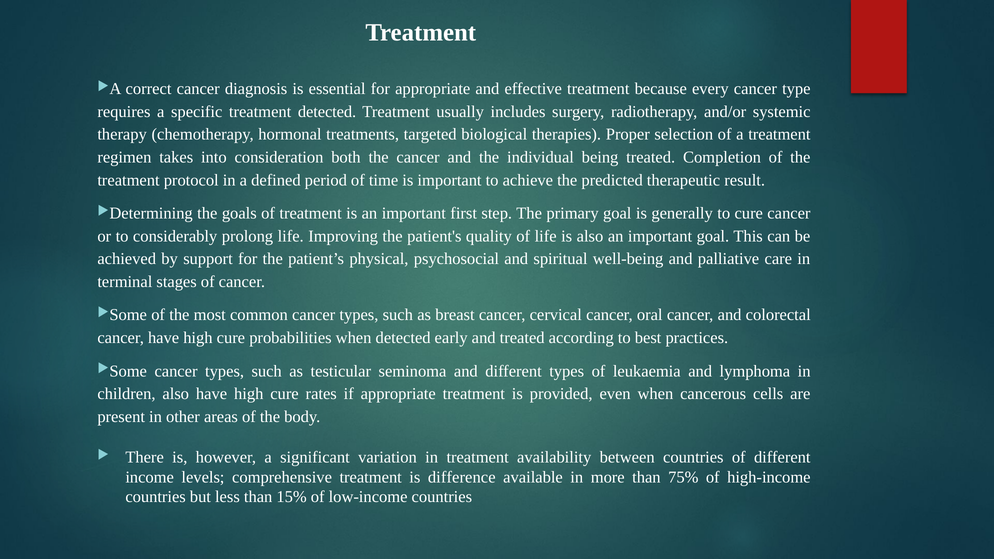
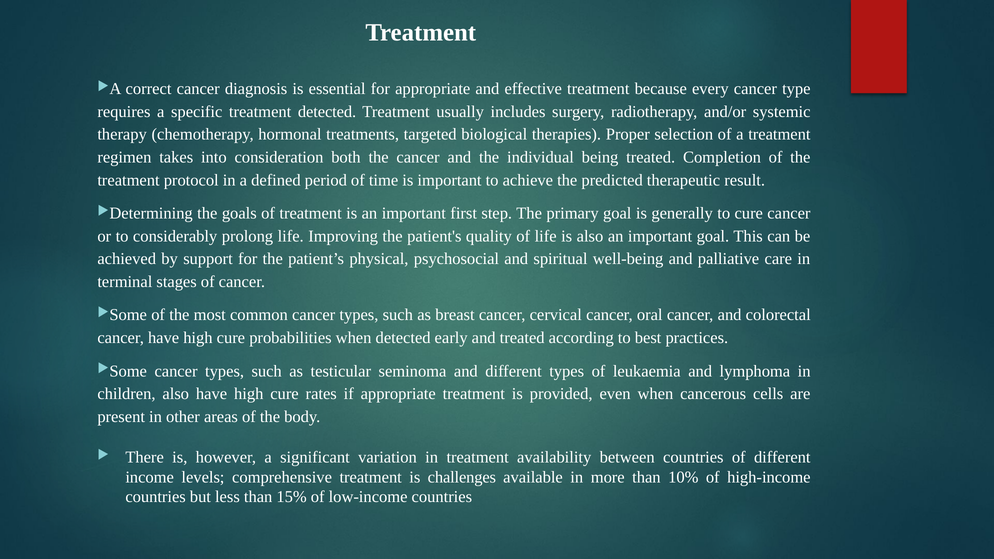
difference: difference -> challenges
75%: 75% -> 10%
